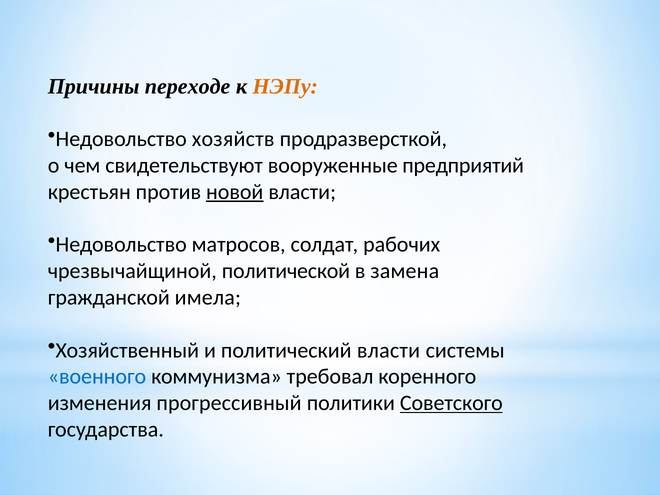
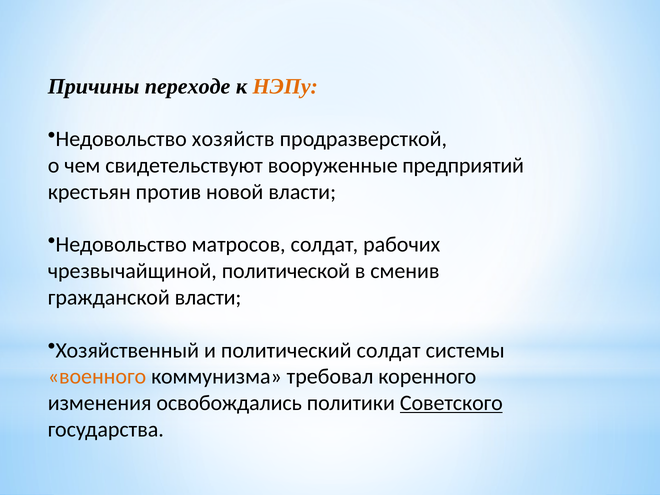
новой underline: present -> none
замена: замена -> сменив
гражданской имела: имела -> власти
политический власти: власти -> солдат
военного colour: blue -> orange
прогрессивный: прогрессивный -> освобождались
